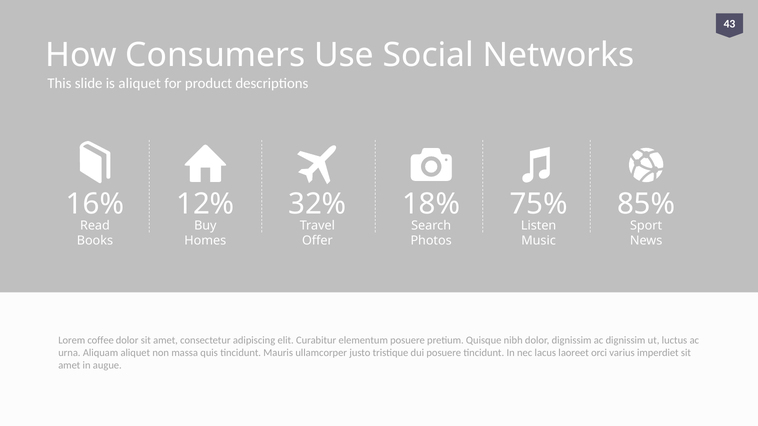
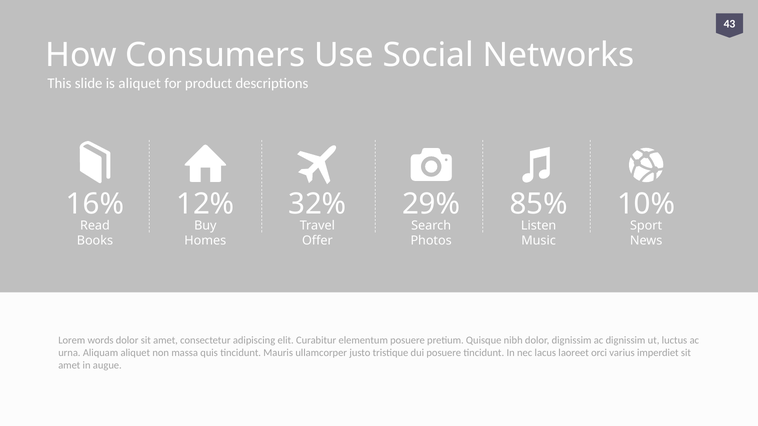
18%: 18% -> 29%
75%: 75% -> 85%
85%: 85% -> 10%
coffee: coffee -> words
